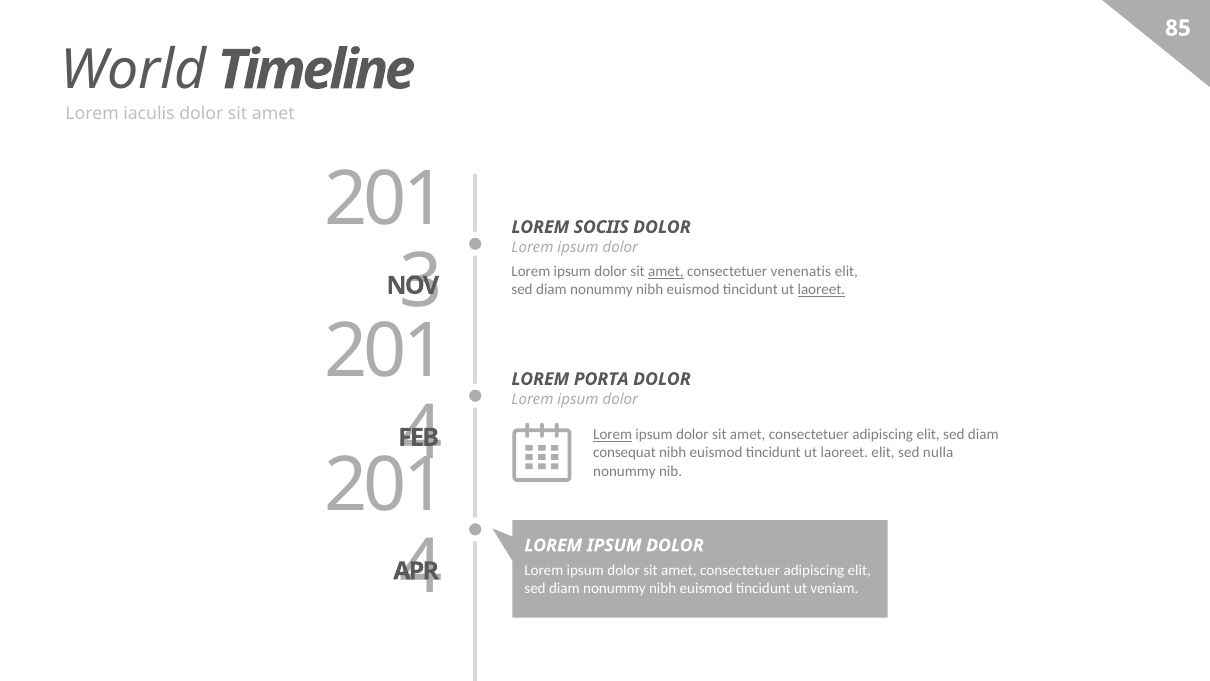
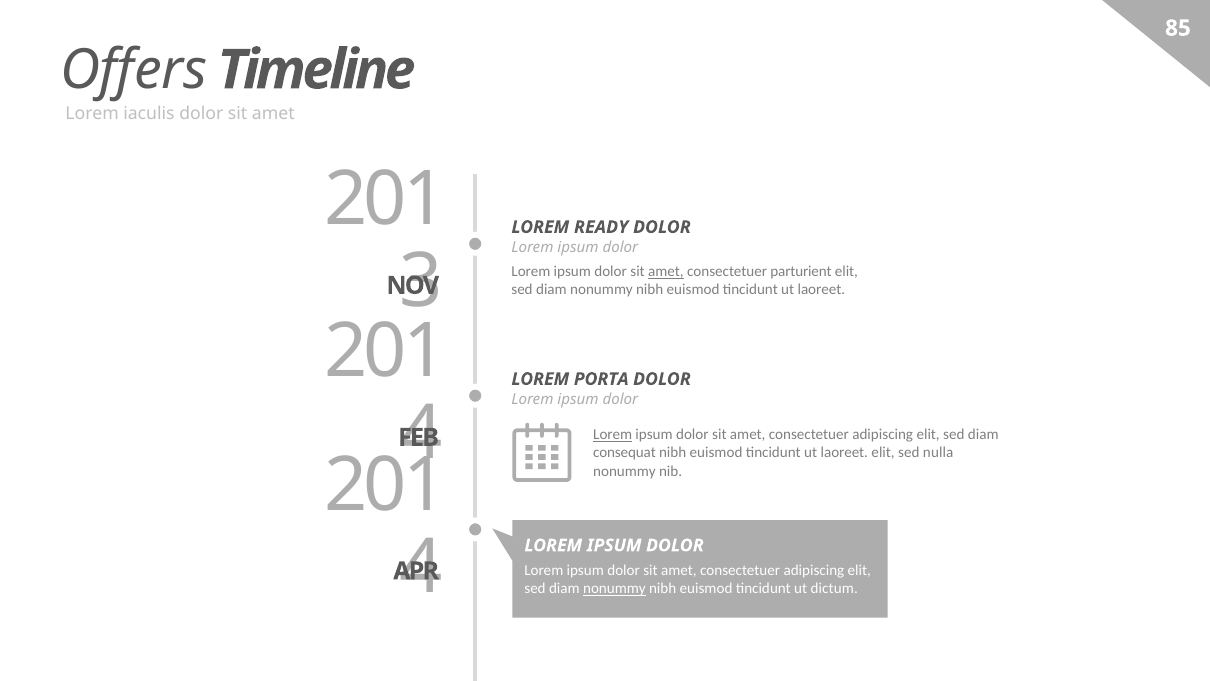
World: World -> Offers
SOCIIS: SOCIIS -> READY
venenatis: venenatis -> parturient
laoreet at (821, 290) underline: present -> none
nonummy at (614, 588) underline: none -> present
veniam: veniam -> dictum
